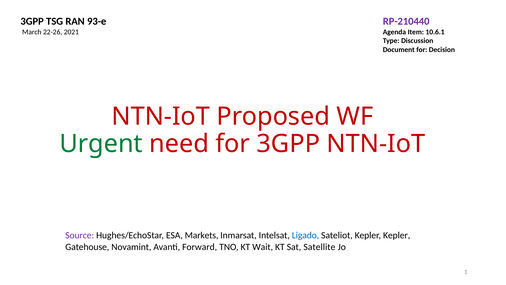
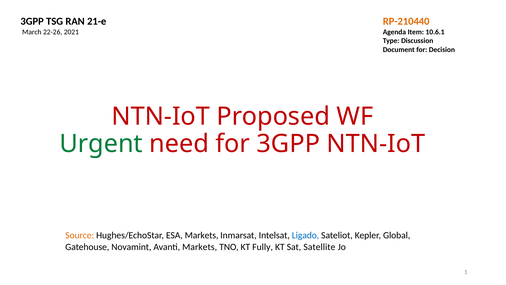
93-e: 93-e -> 21-e
RP-210440 colour: purple -> orange
Source colour: purple -> orange
Kepler Kepler: Kepler -> Global
Avanti Forward: Forward -> Markets
Wait: Wait -> Fully
